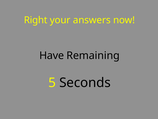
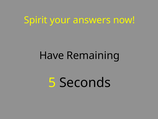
Right: Right -> Spirit
